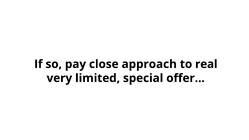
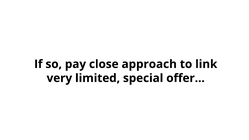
real: real -> link
